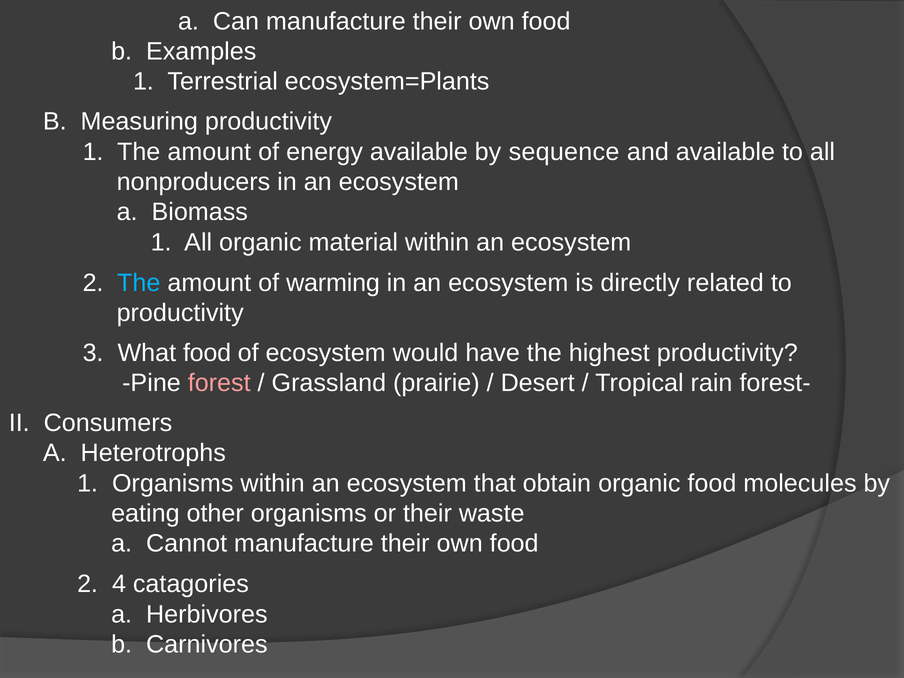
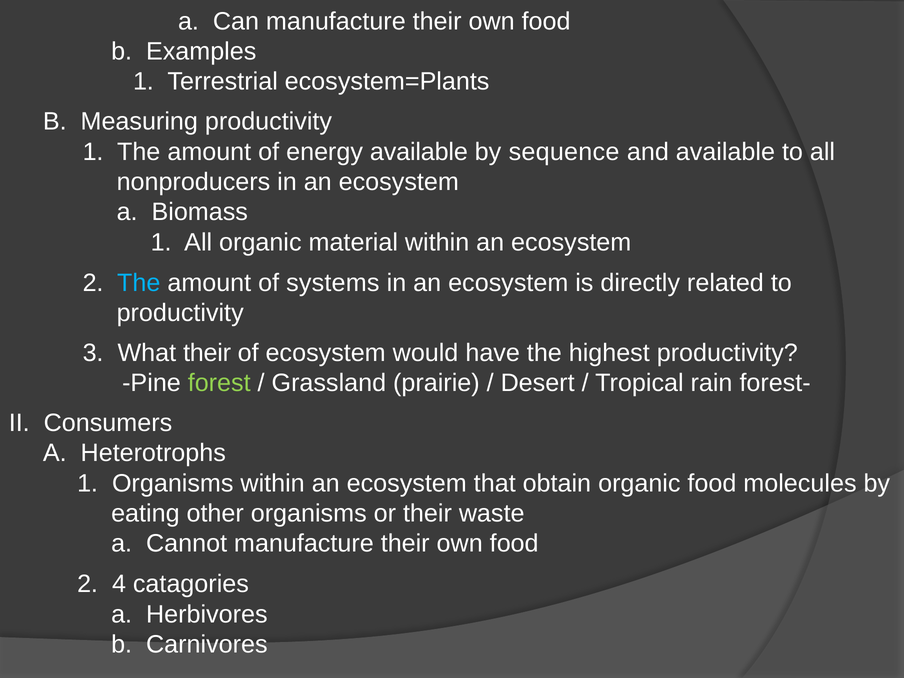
warming: warming -> systems
What food: food -> their
forest colour: pink -> light green
